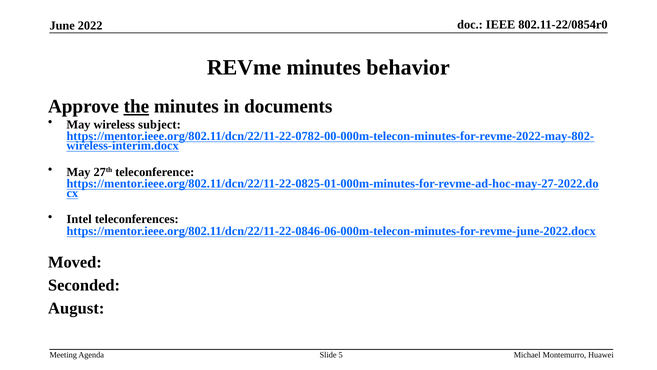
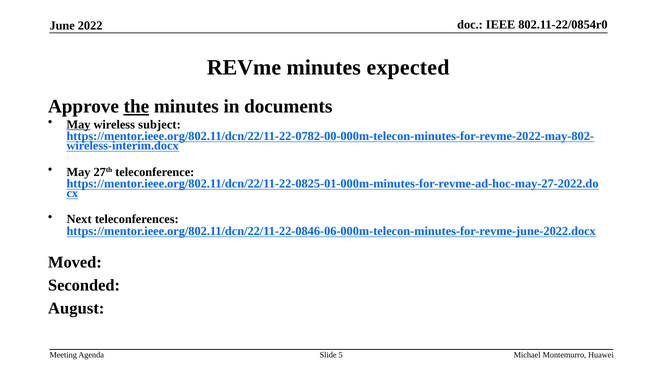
behavior: behavior -> expected
May at (79, 124) underline: none -> present
Intel: Intel -> Next
